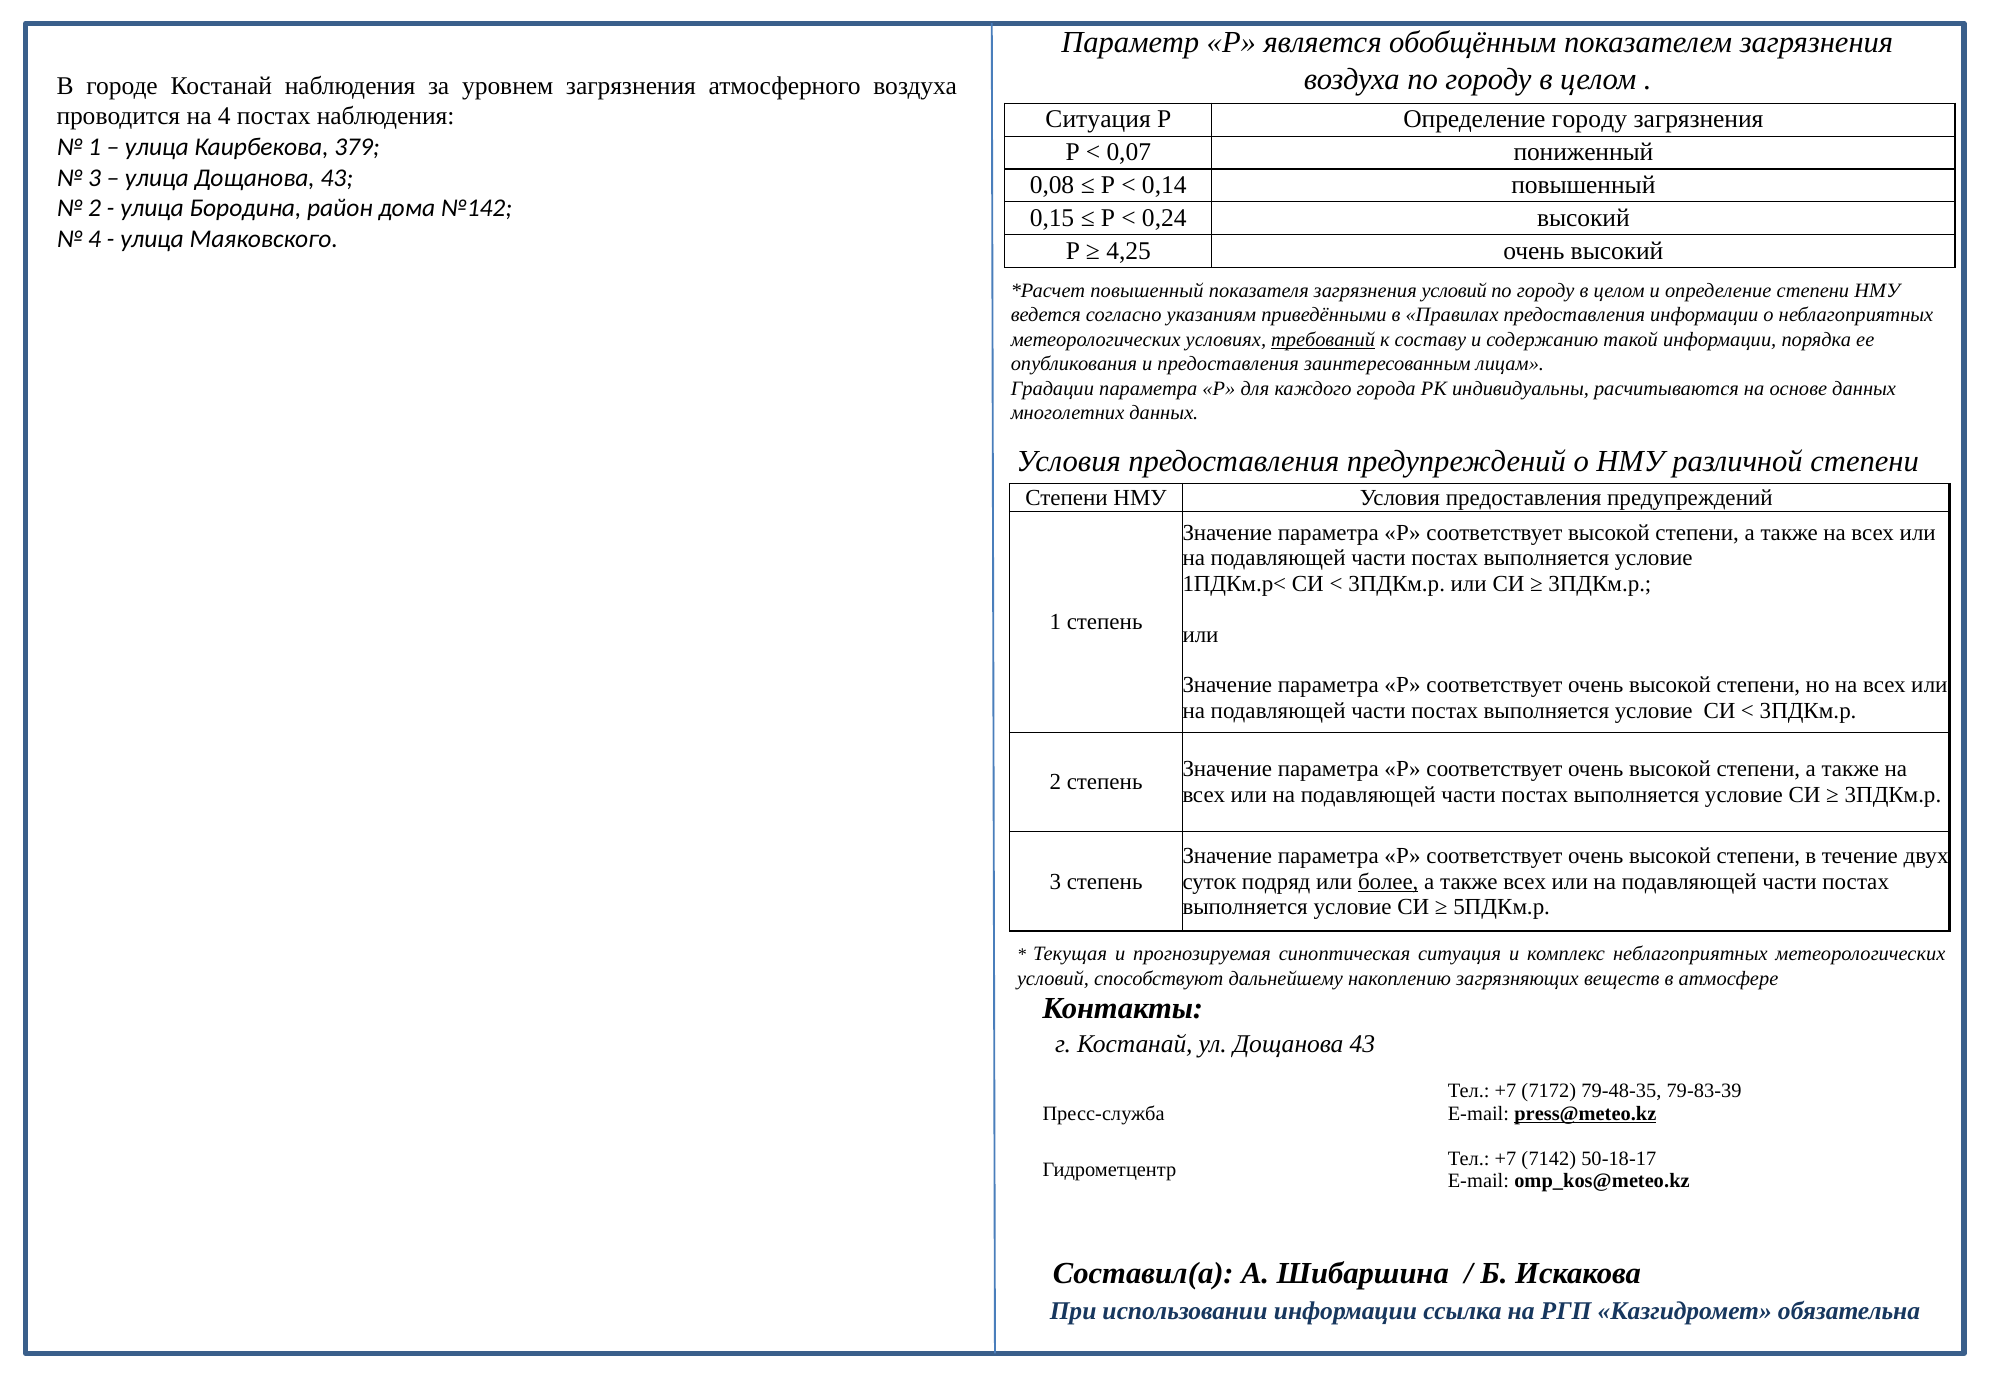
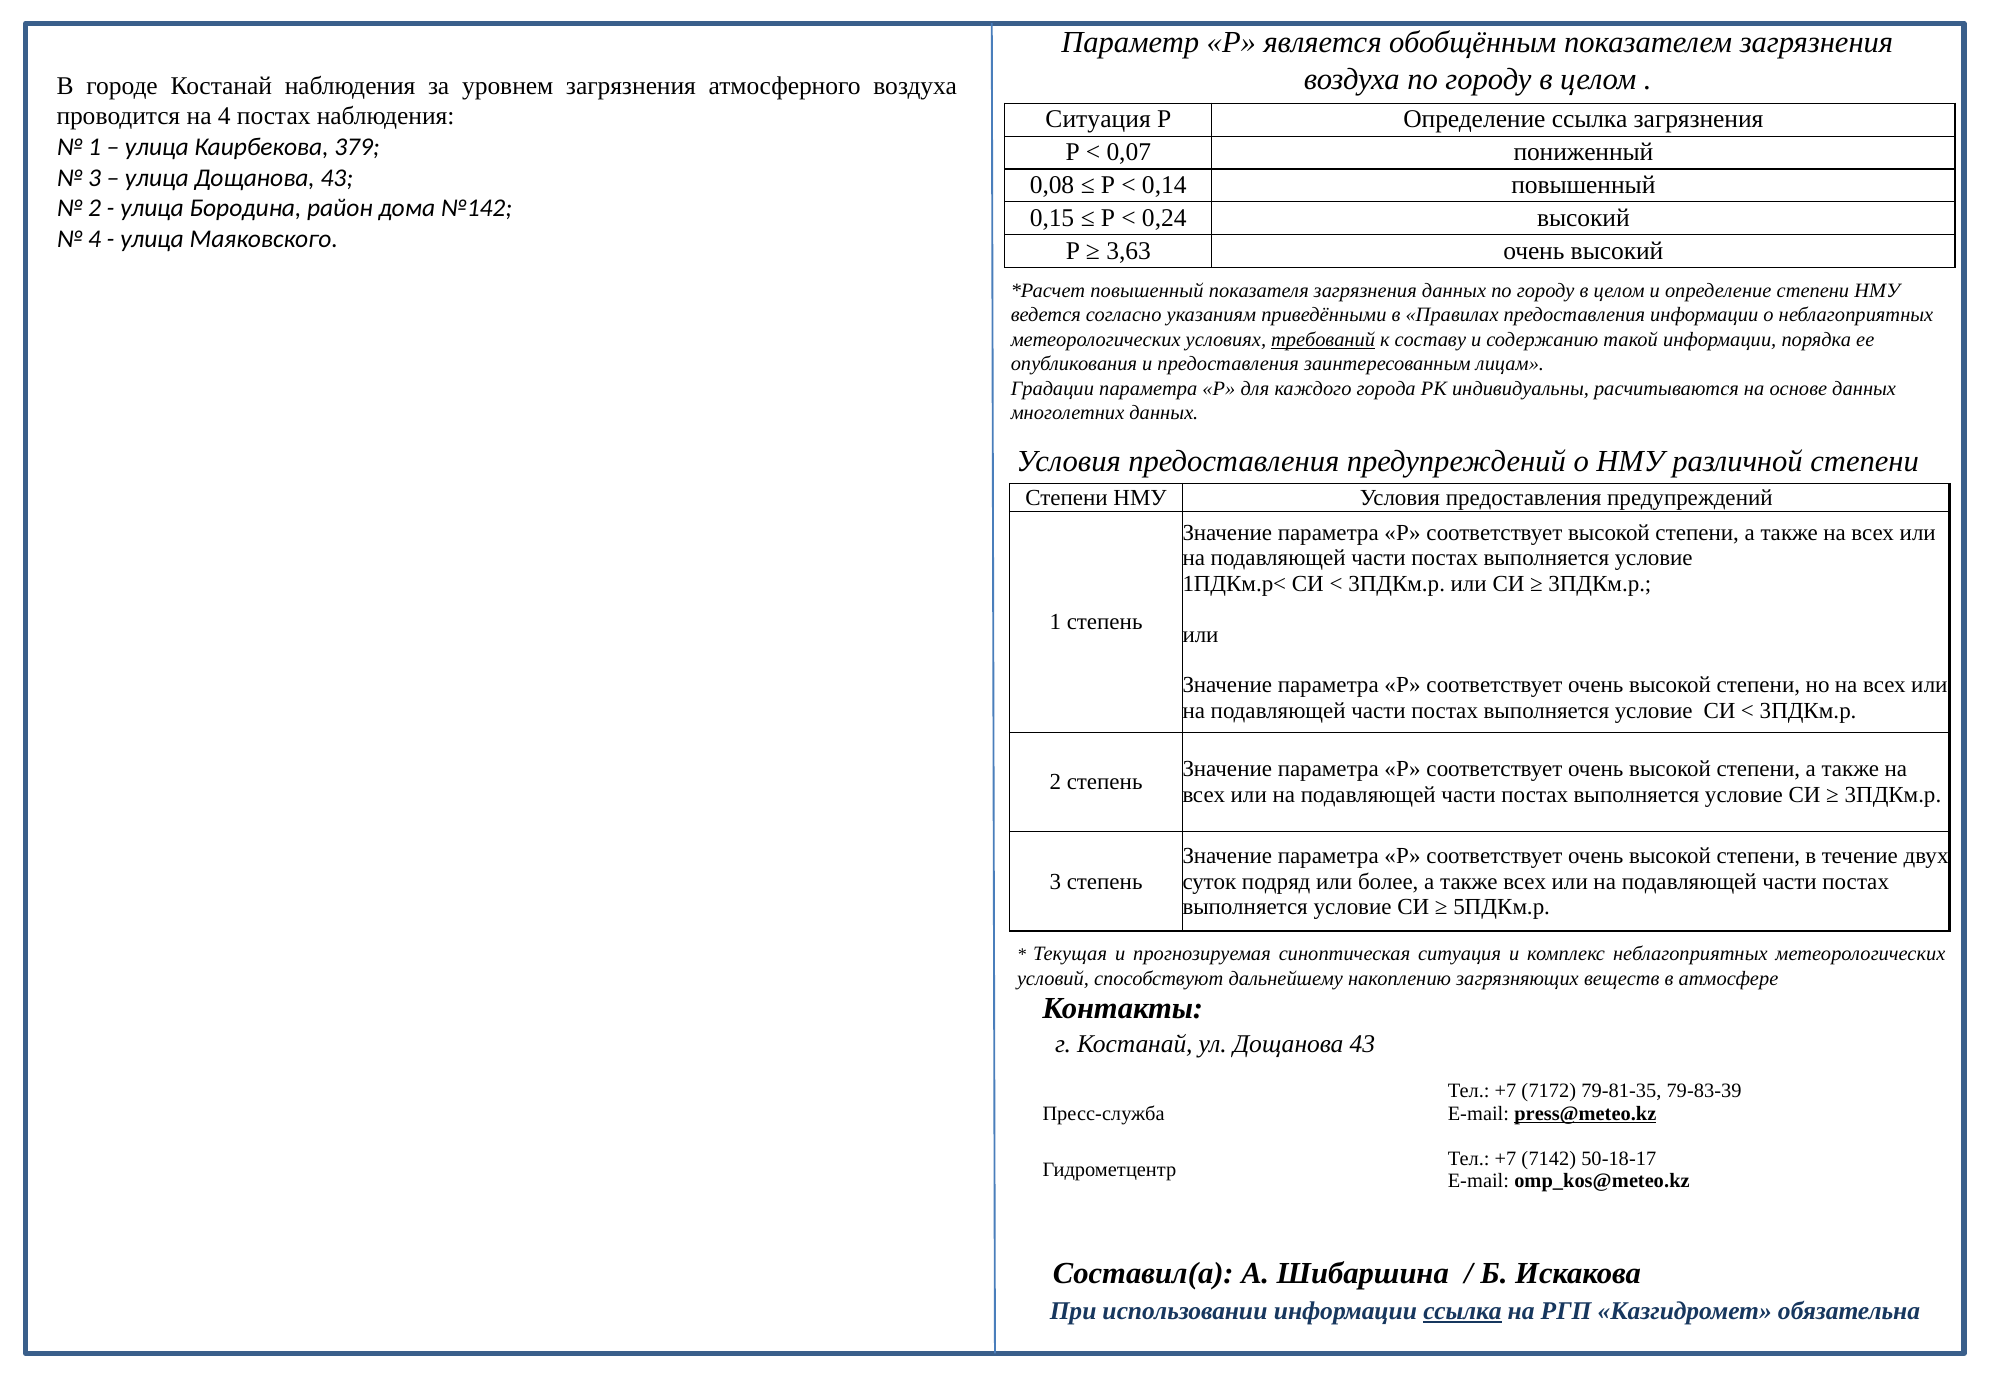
Определение городу: городу -> ссылка
4,25: 4,25 -> 3,63
загрязнения условий: условий -> данных
более underline: present -> none
79-48-35: 79-48-35 -> 79-81-35
ссылка at (1462, 1312) underline: none -> present
